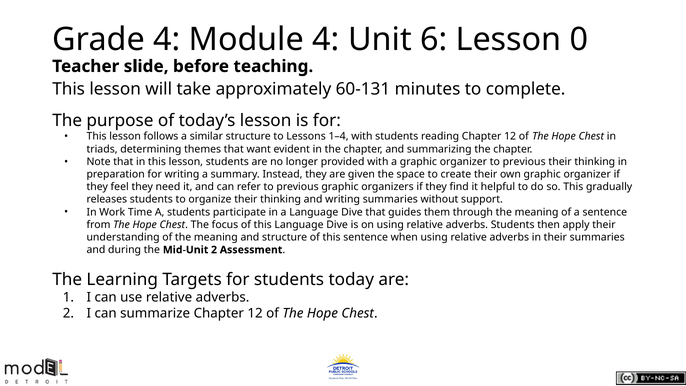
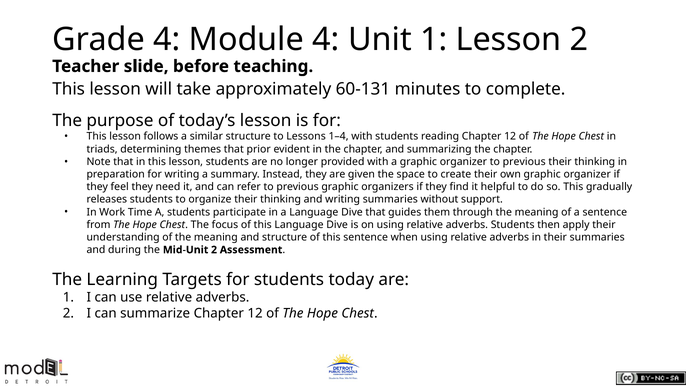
Unit 6: 6 -> 1
Lesson 0: 0 -> 2
want: want -> prior
